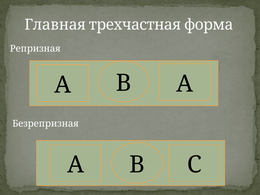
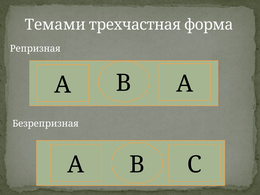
Главная: Главная -> Темами
